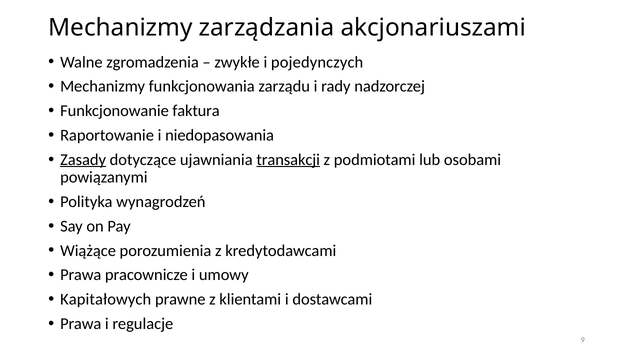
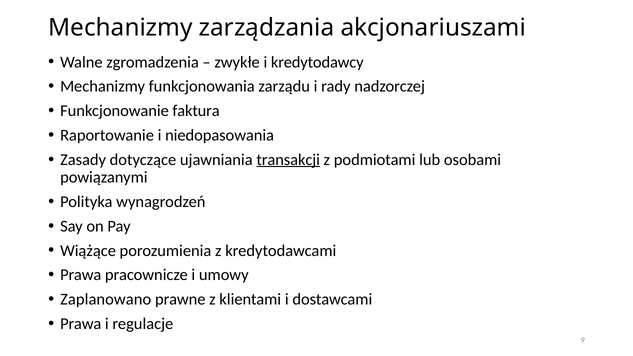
pojedynczych: pojedynczych -> kredytodawcy
Zasady underline: present -> none
Kapitałowych: Kapitałowych -> Zaplanowano
